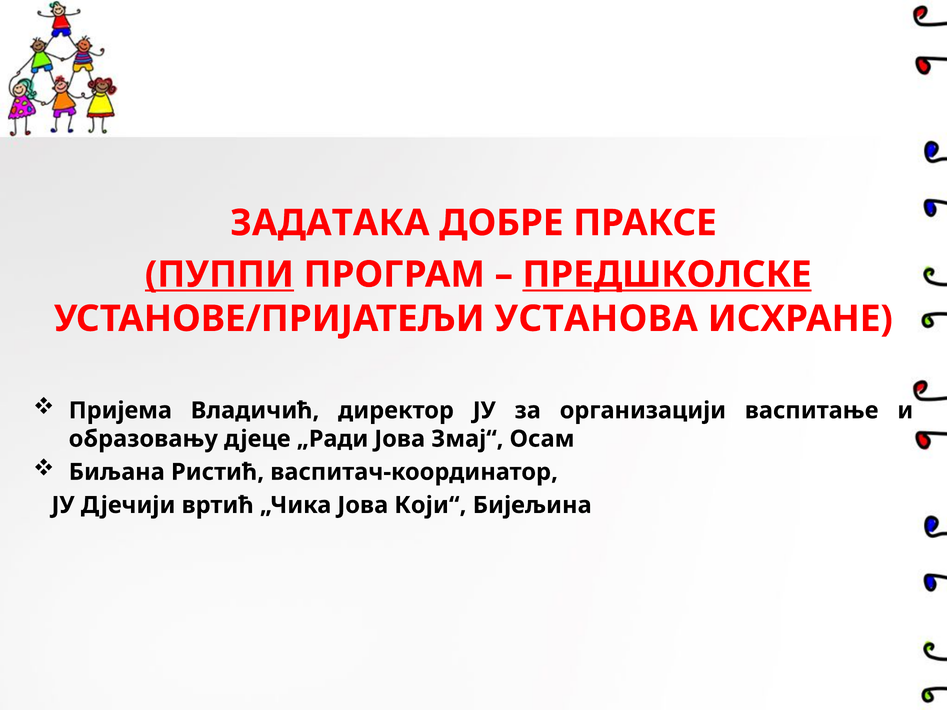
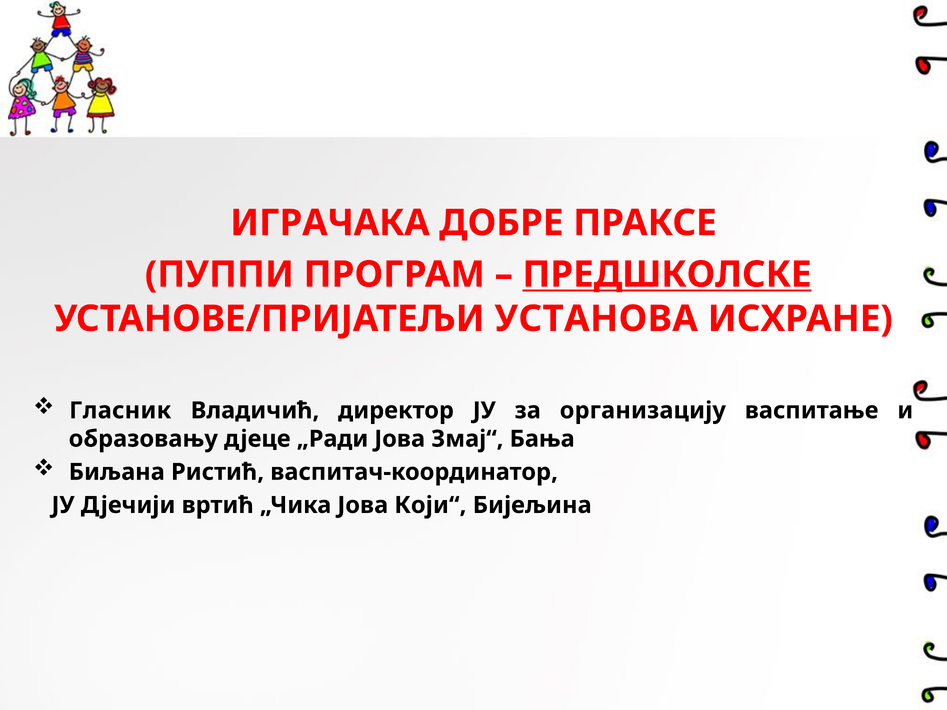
ЗАДАТАКА: ЗАДАТАКА -> ИГРАЧАКА
ПУППИ underline: present -> none
Пријема: Пријема -> Гласник
организацији: организацији -> организацију
Осам: Осам -> Бања
